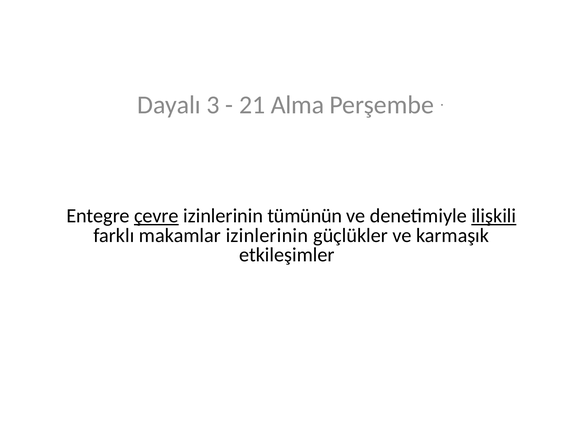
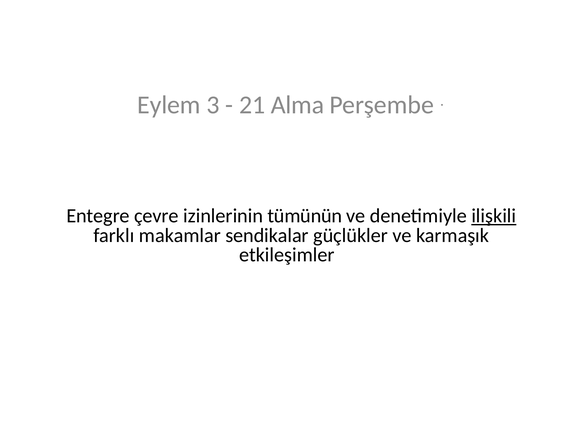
Dayalı: Dayalı -> Eylem
çevre underline: present -> none
makamlar izinlerinin: izinlerinin -> sendikalar
